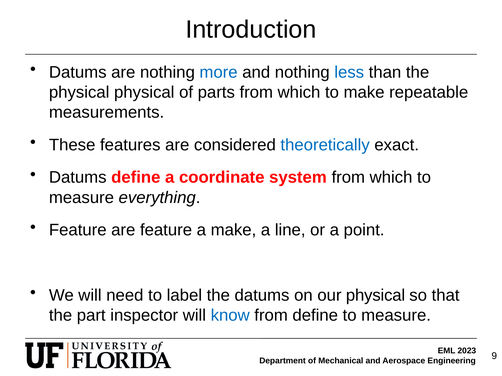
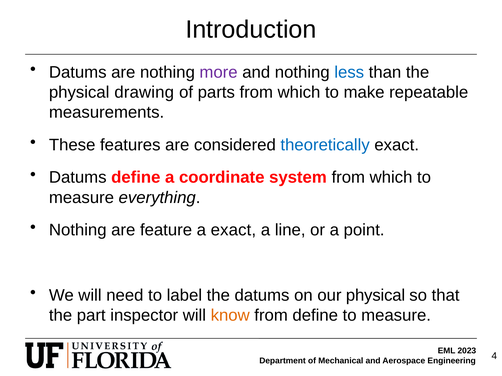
more colour: blue -> purple
physical physical: physical -> drawing
Feature at (78, 230): Feature -> Nothing
a make: make -> exact
know colour: blue -> orange
9: 9 -> 4
